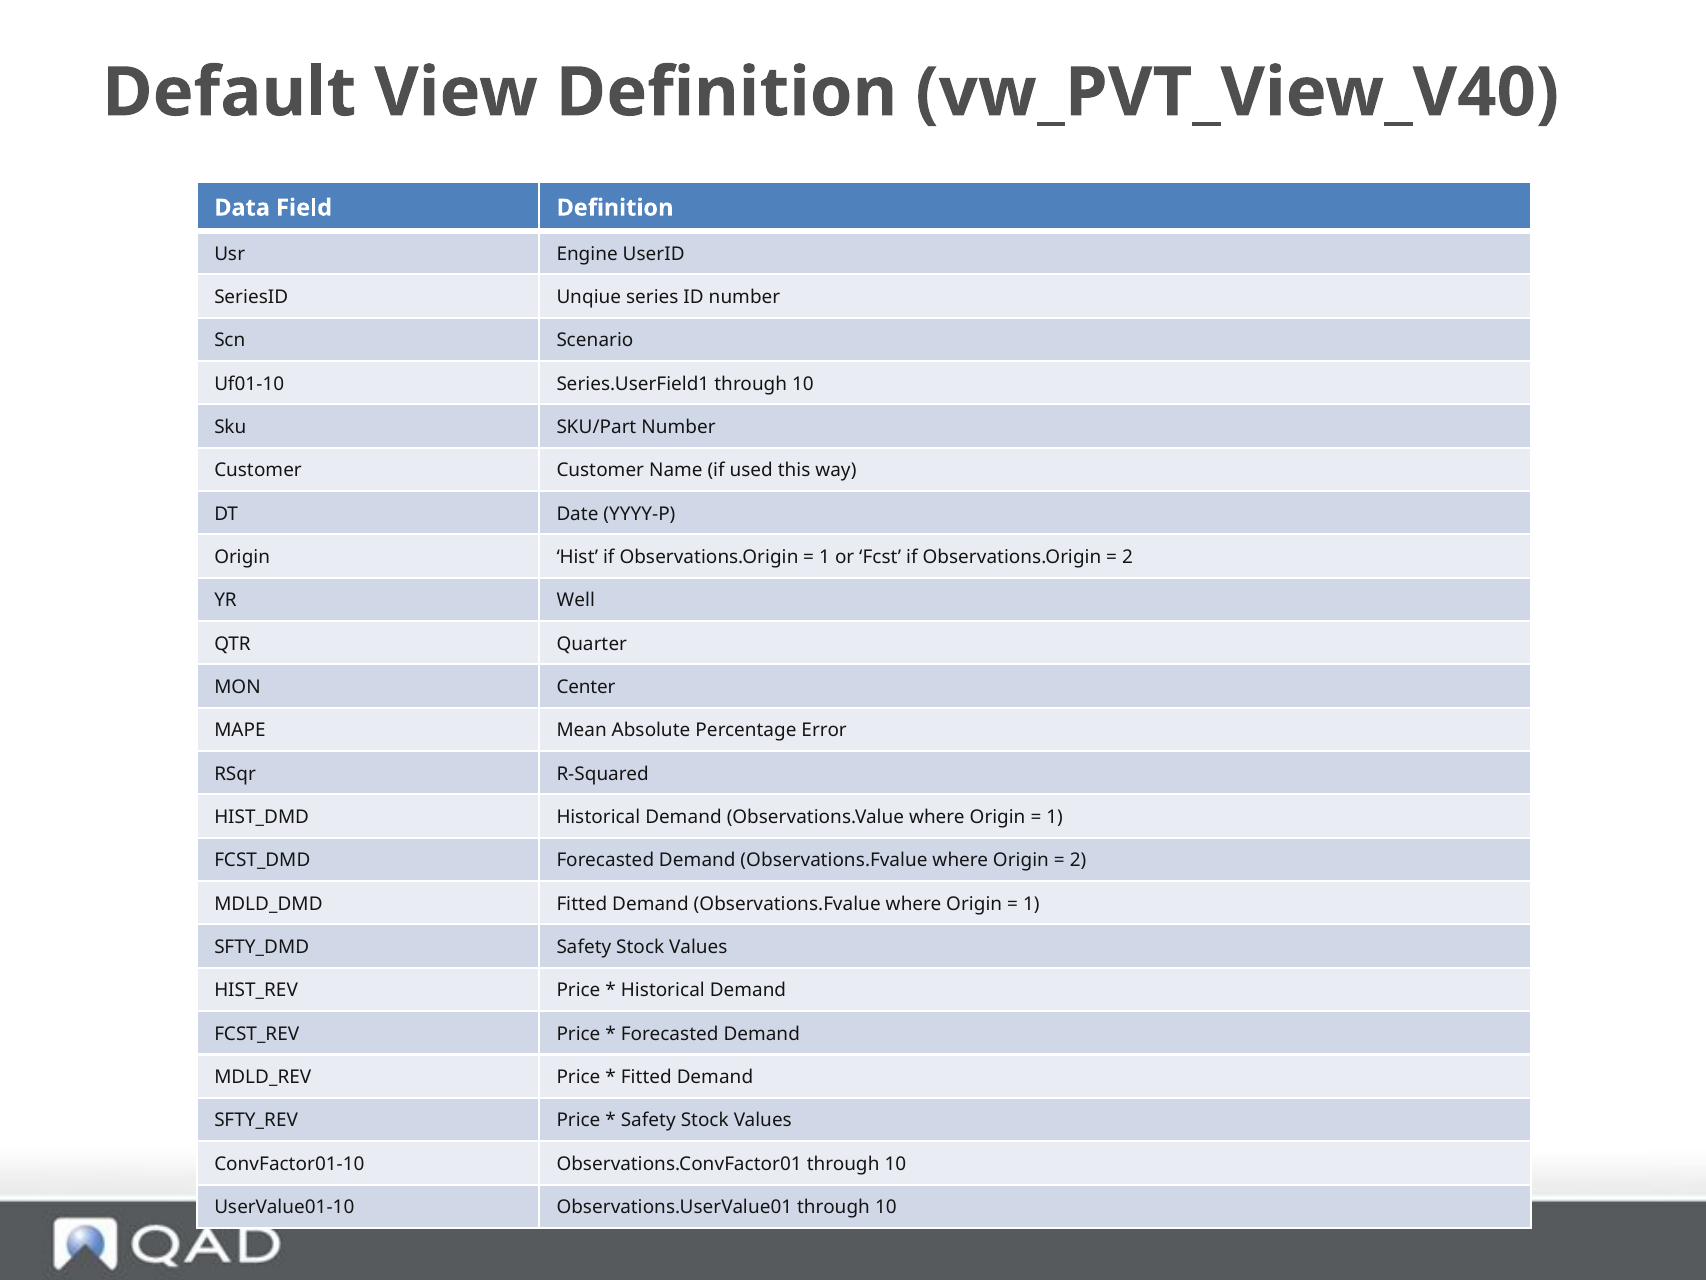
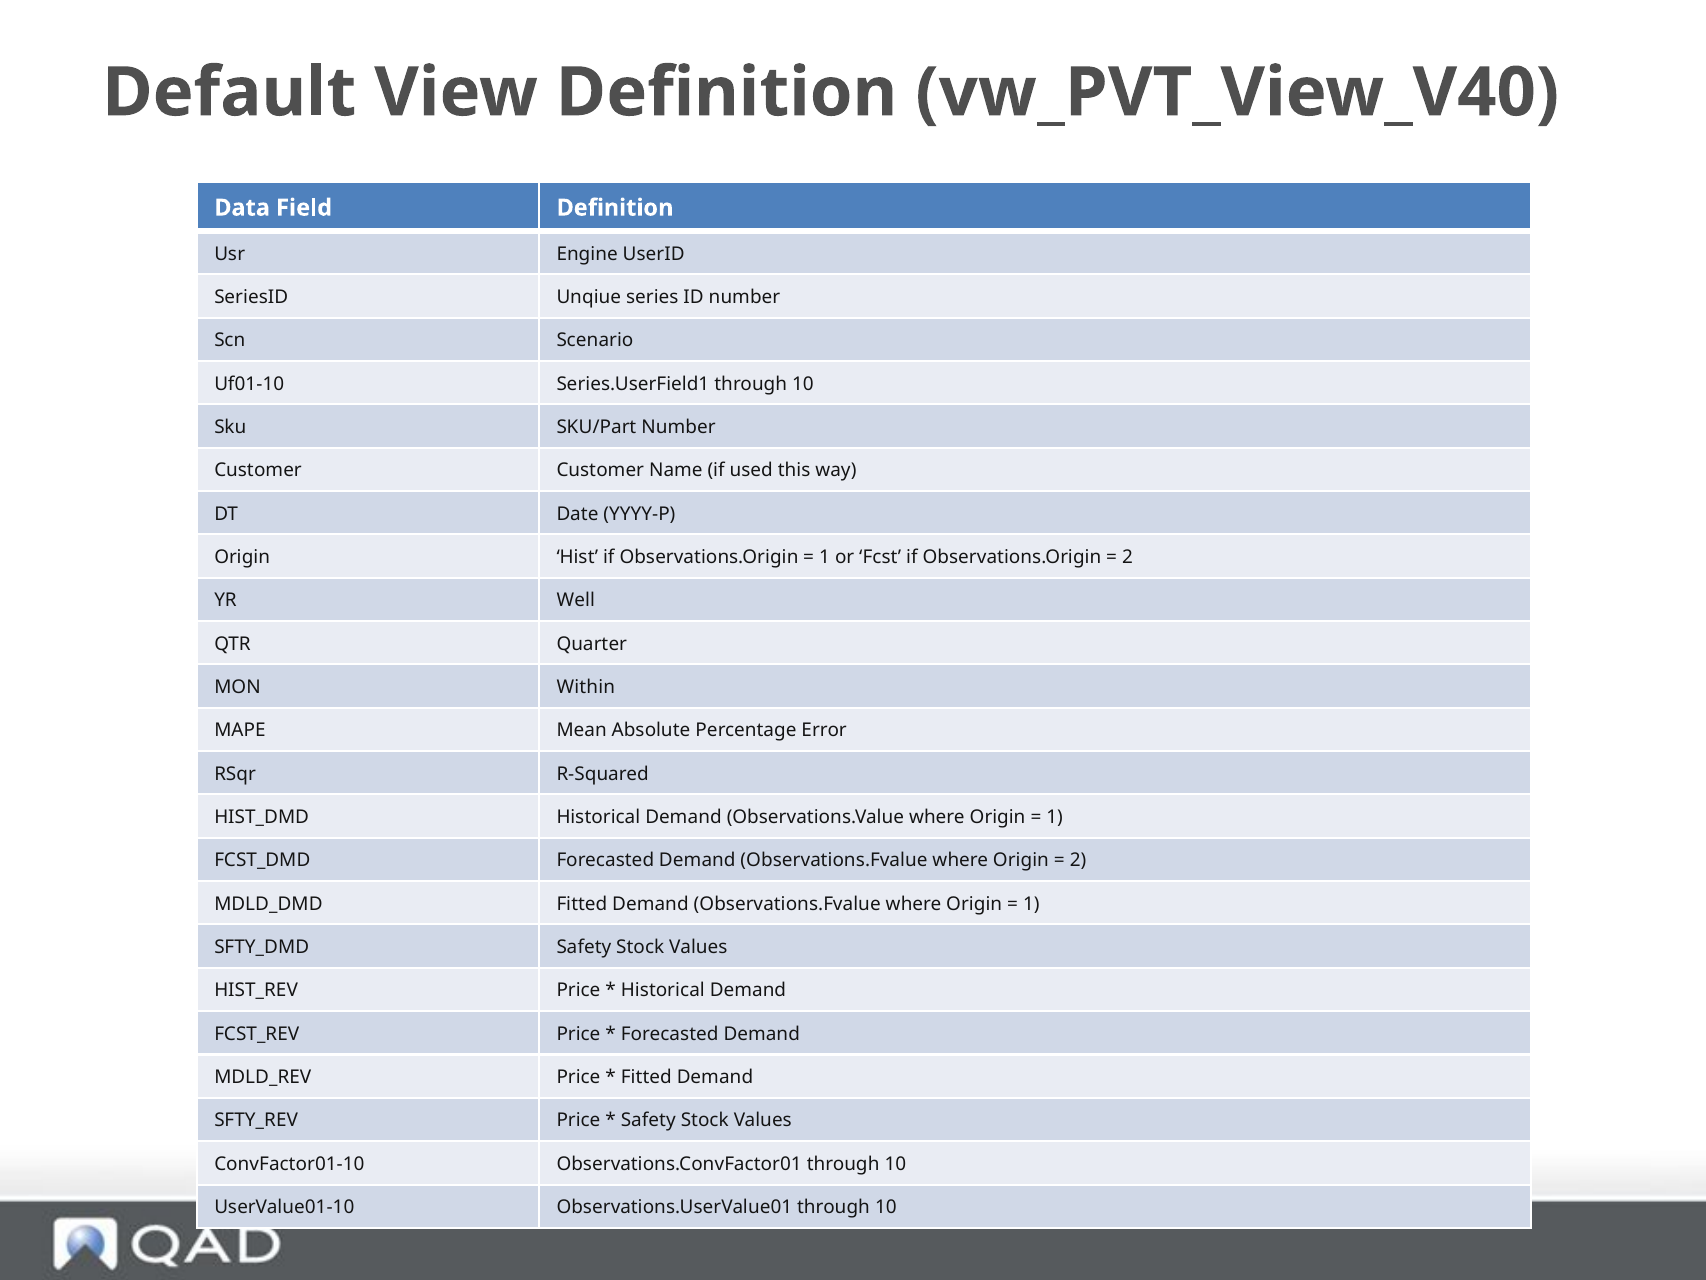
Center: Center -> Within
